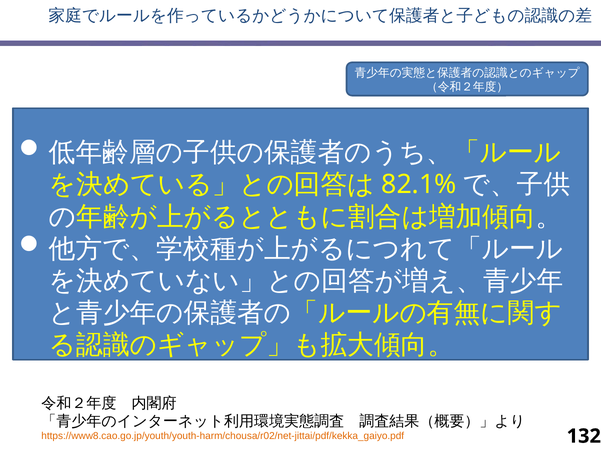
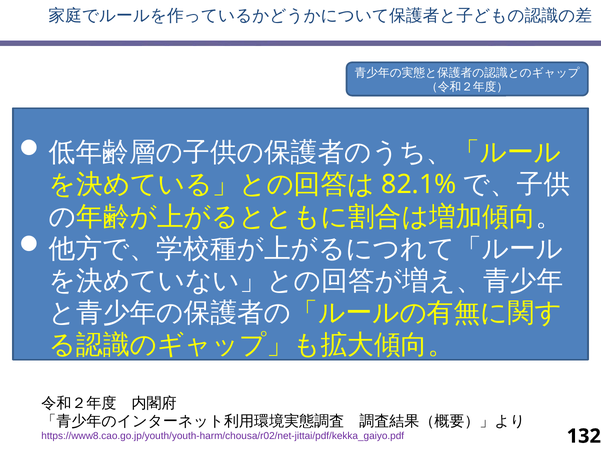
https://www8.cao.go.jp/youth/youth-harm/chousa/r02/net-jittai/pdf/kekka_gaiyo.pdf colour: orange -> purple
